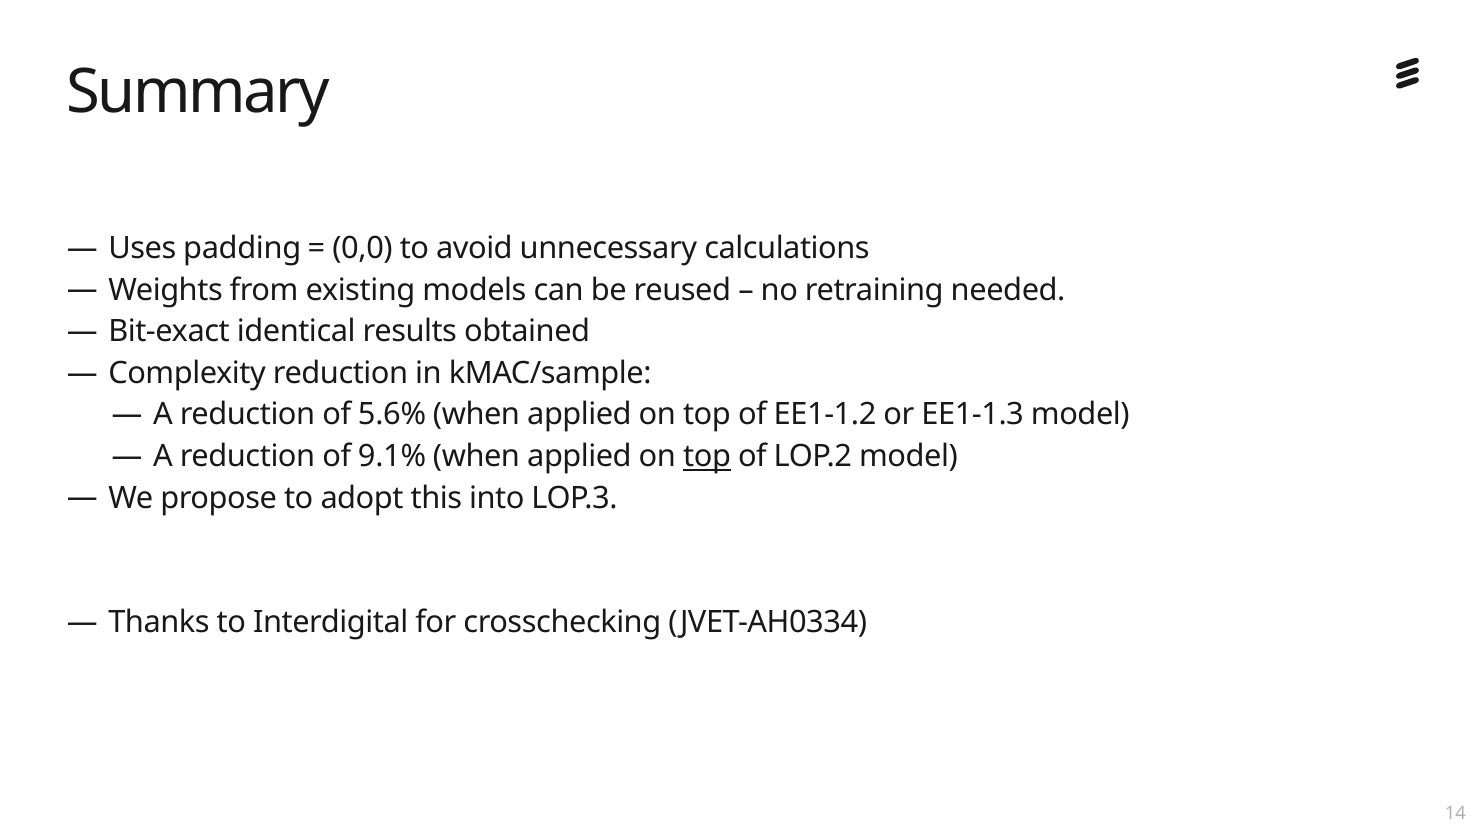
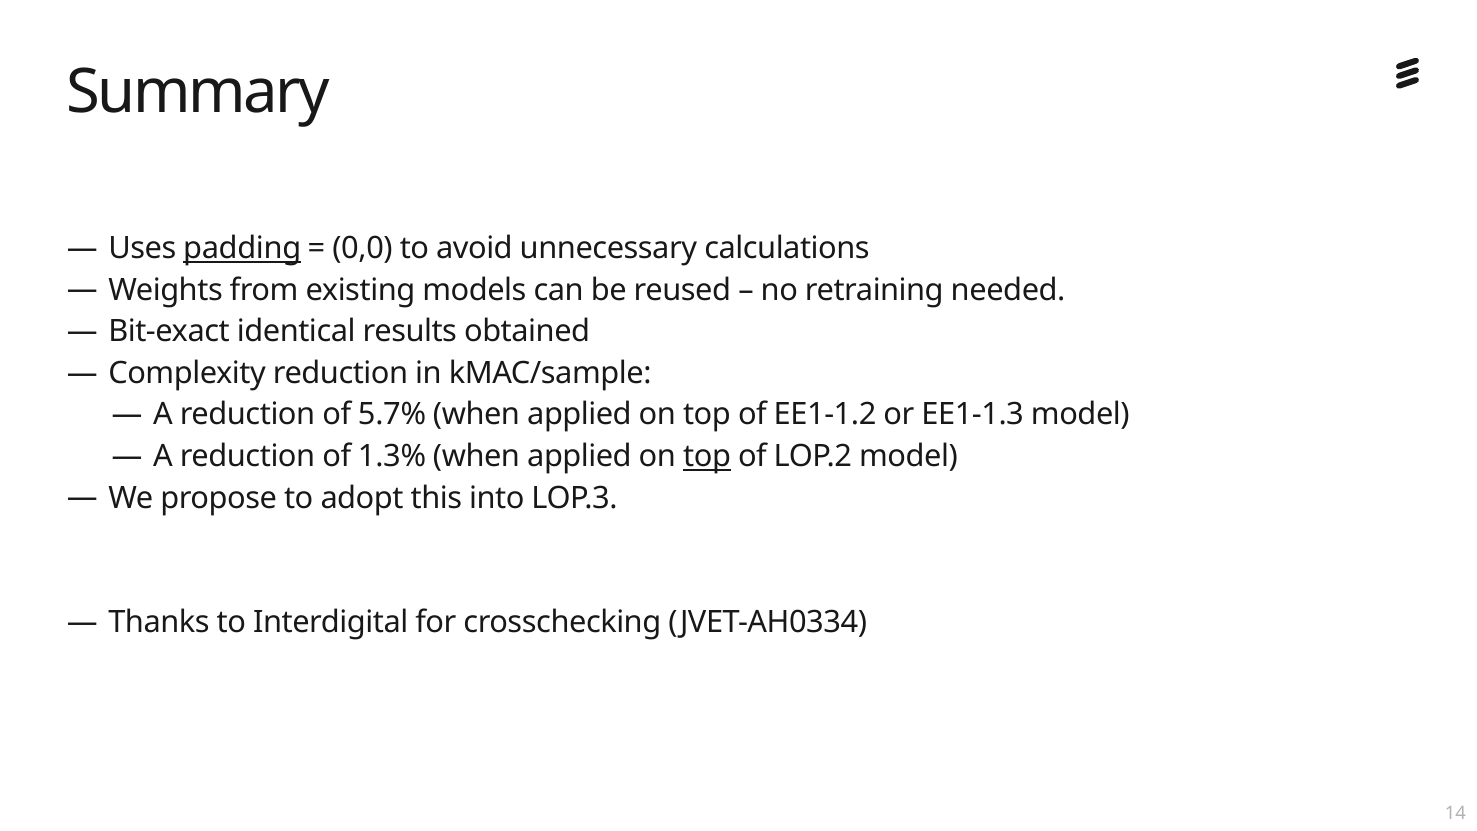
padding underline: none -> present
5.6%: 5.6% -> 5.7%
9.1%: 9.1% -> 1.3%
